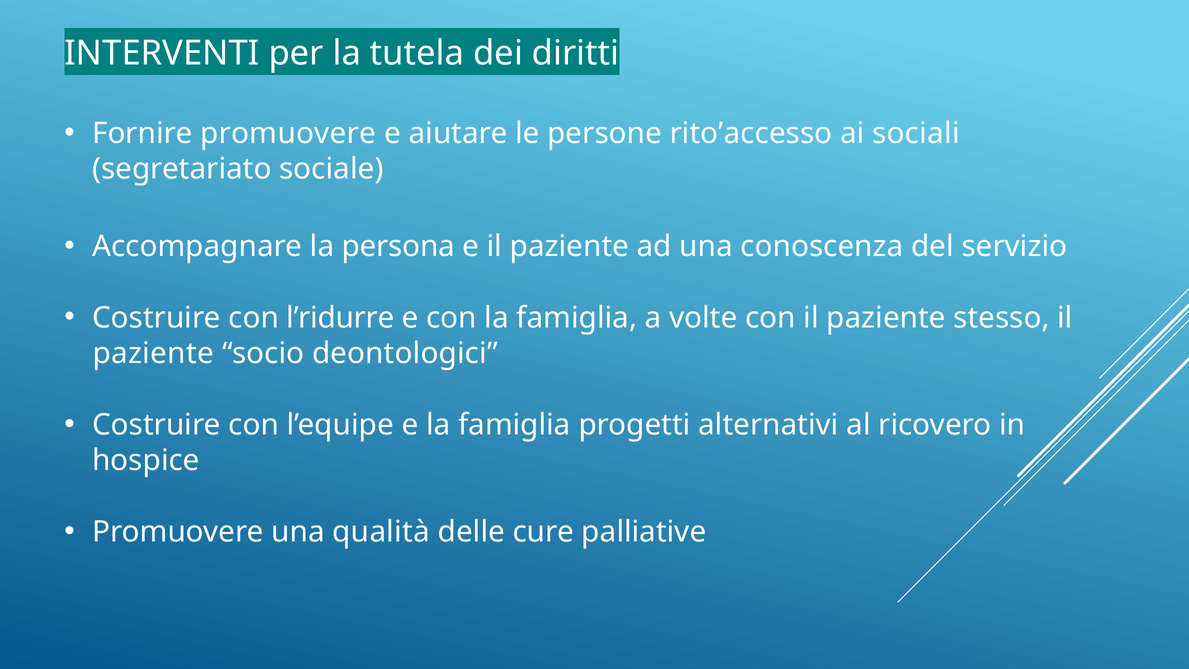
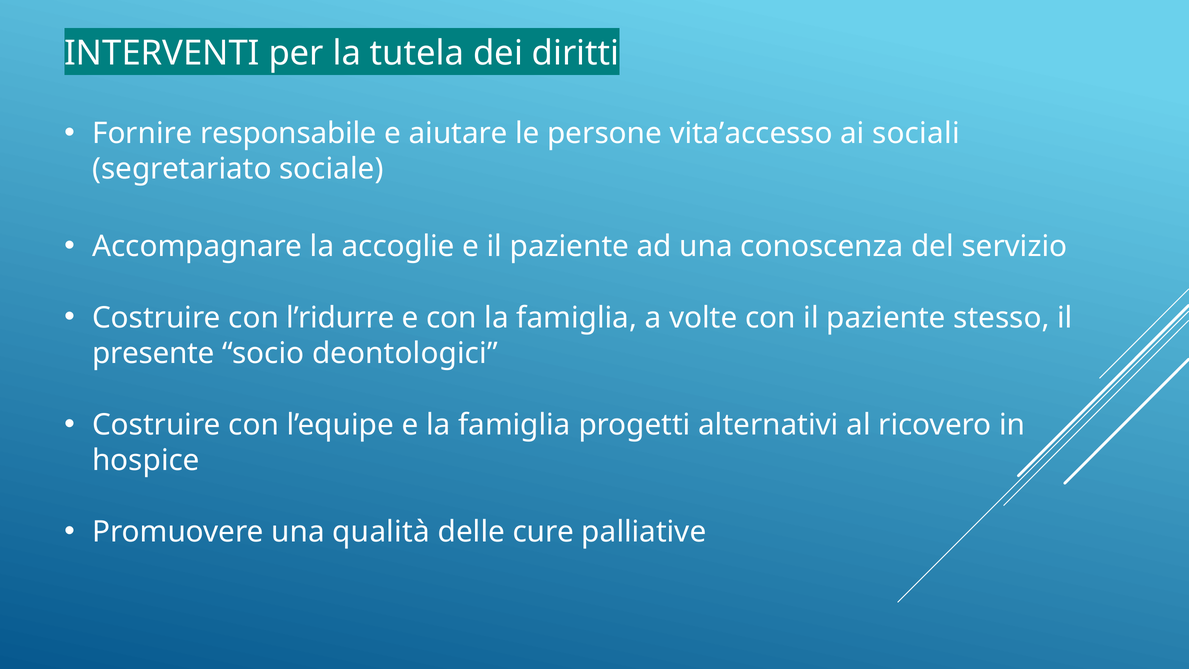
Fornire promuovere: promuovere -> responsabile
rito’accesso: rito’accesso -> vita’accesso
persona: persona -> accoglie
paziente at (153, 353): paziente -> presente
